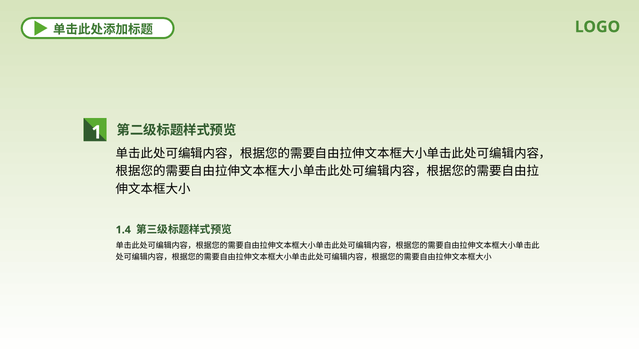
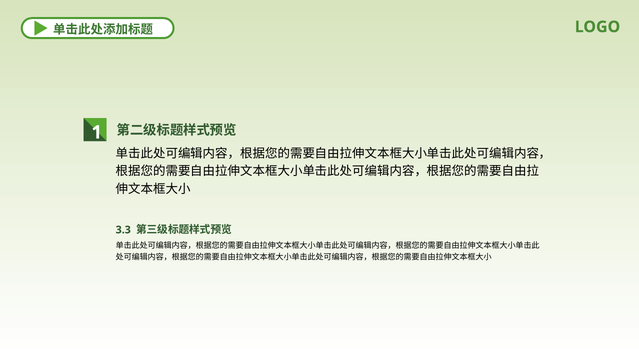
1.4: 1.4 -> 3.3
